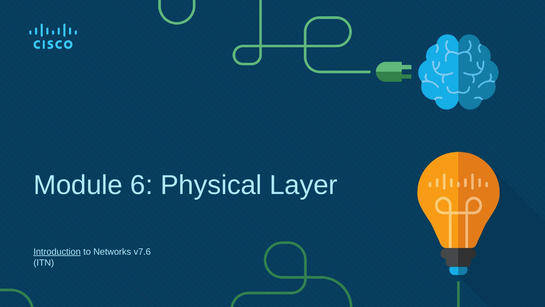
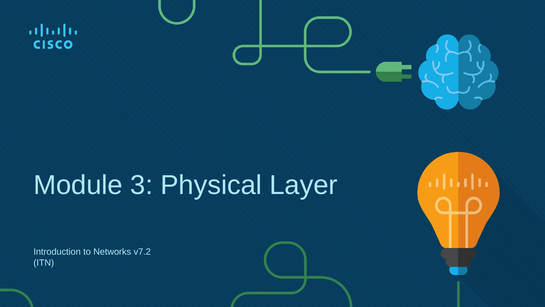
6: 6 -> 3
Introduction underline: present -> none
v7.6: v7.6 -> v7.2
